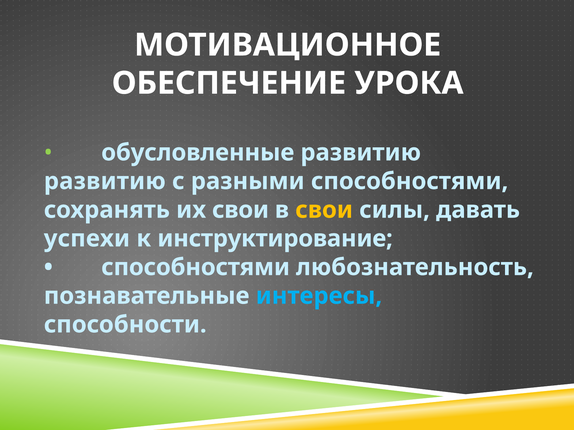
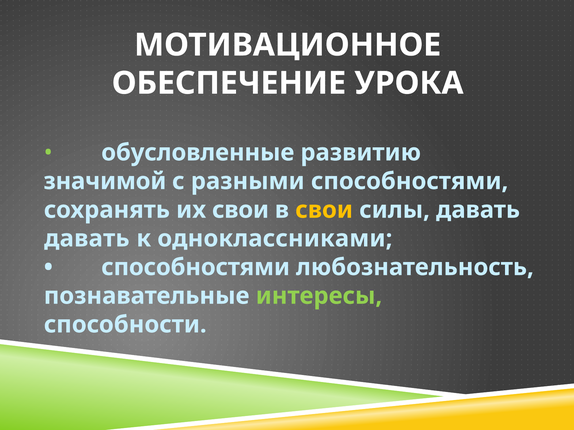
развитию at (105, 181): развитию -> значимой
успехи at (87, 239): успехи -> давать
инструктирование: инструктирование -> одноклассниками
интересы colour: light blue -> light green
